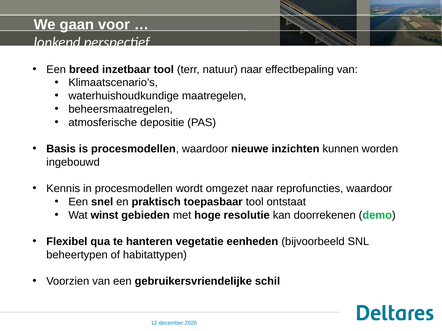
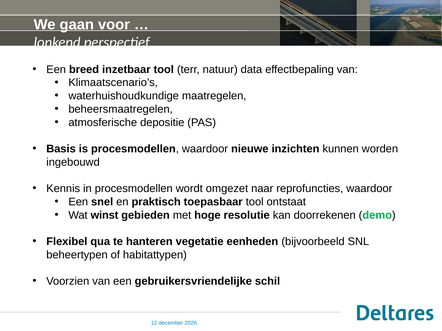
natuur naar: naar -> data
